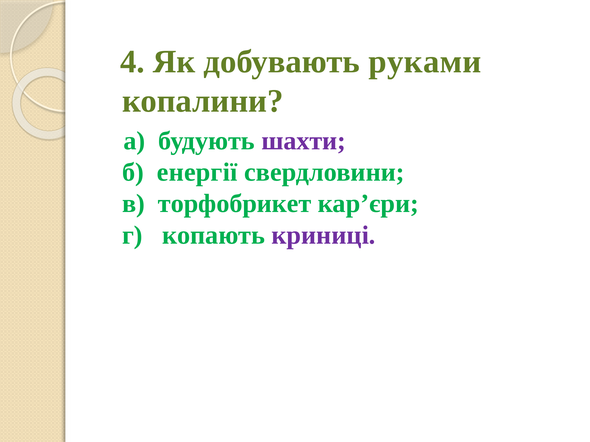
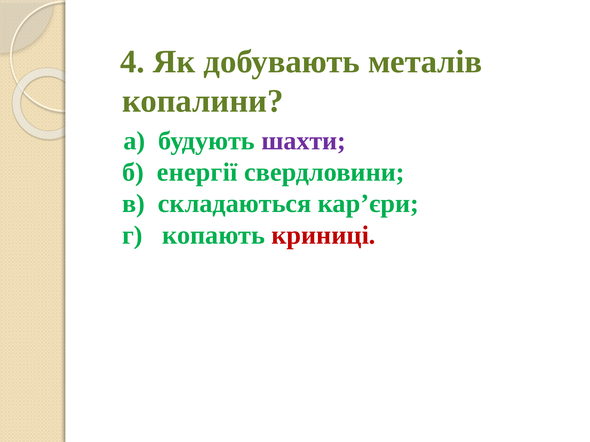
руками: руками -> металів
торфобрикет: торфобрикет -> складаються
криниці colour: purple -> red
